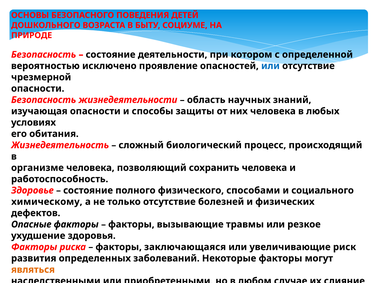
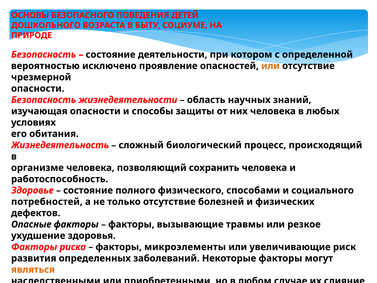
или at (270, 66) colour: blue -> orange
химическому: химическому -> потребностей
заключающаяся: заключающаяся -> микроэлементы
